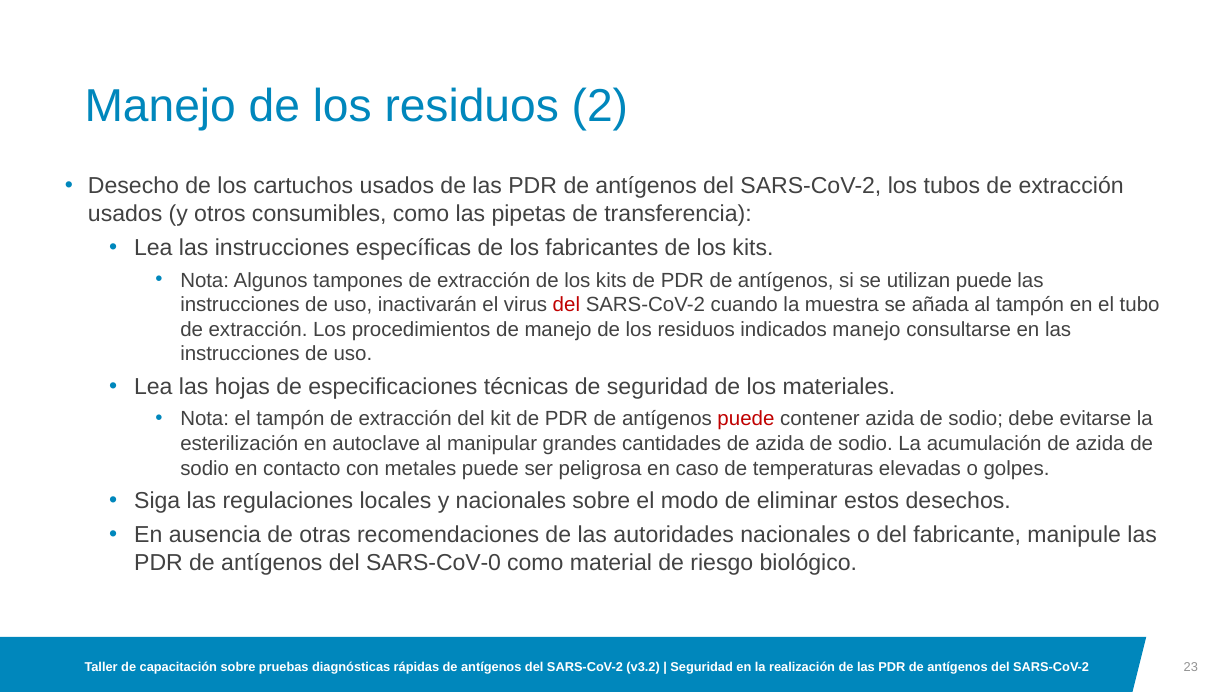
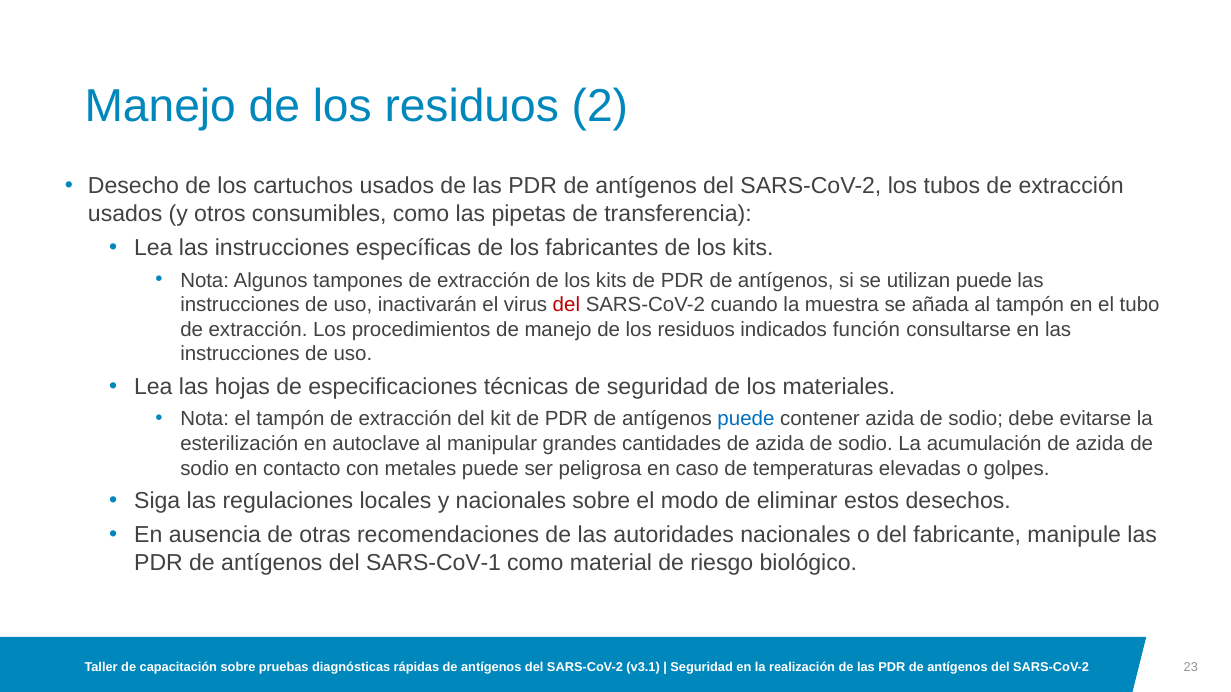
indicados manejo: manejo -> función
puede at (746, 419) colour: red -> blue
SARS-CoV-0: SARS-CoV-0 -> SARS-CoV-1
v3.2: v3.2 -> v3.1
